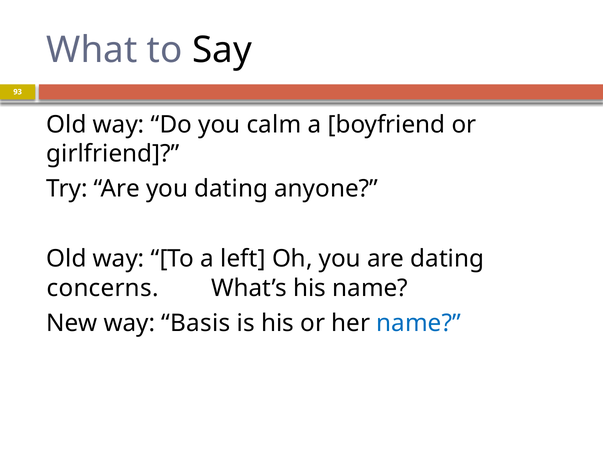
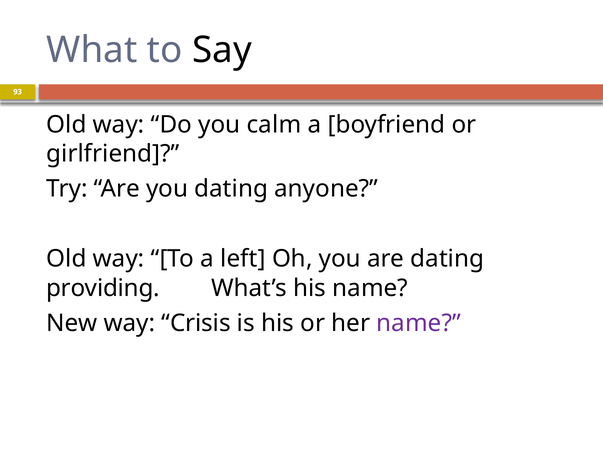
concerns: concerns -> providing
Basis: Basis -> Crisis
name at (419, 323) colour: blue -> purple
